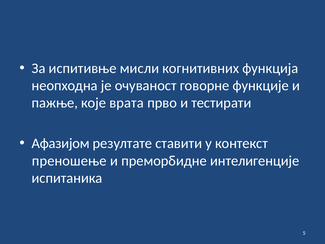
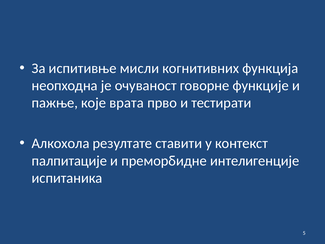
Афазијом: Афазијом -> Алкохола
преношење: преношење -> палпитације
